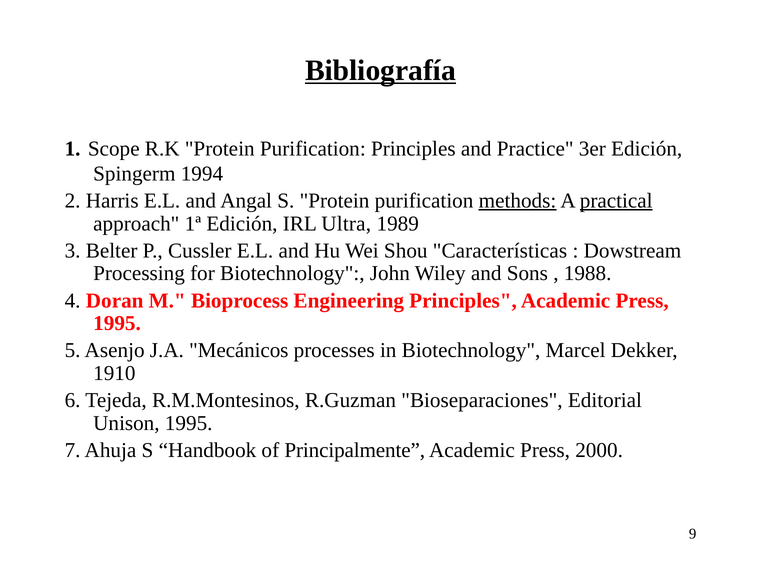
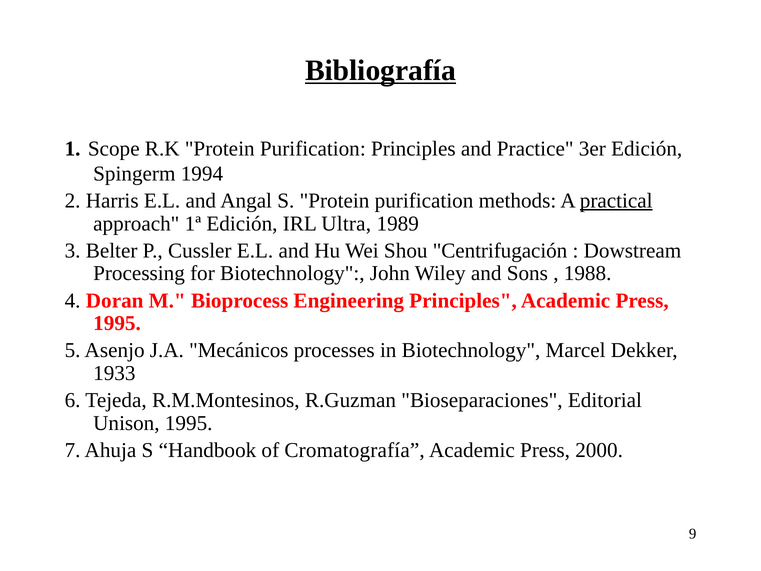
methods underline: present -> none
Características: Características -> Centrifugación
1910: 1910 -> 1933
Principalmente: Principalmente -> Cromatografía
